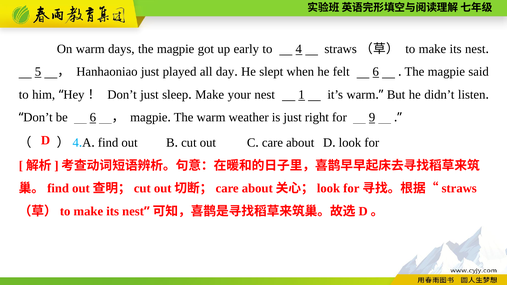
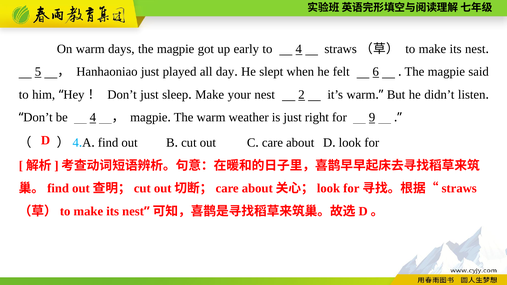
1: 1 -> 2
be 6: 6 -> 4
